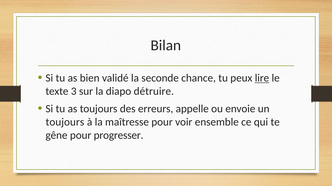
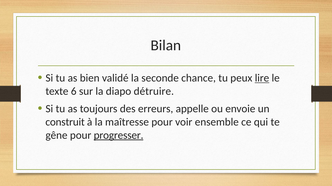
3: 3 -> 6
toujours at (65, 122): toujours -> construit
progresser underline: none -> present
